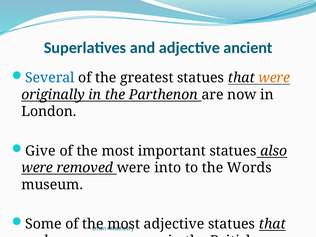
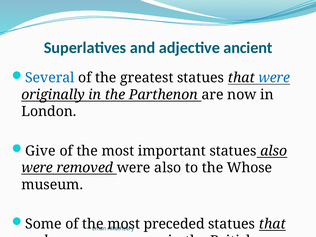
were at (274, 78) colour: orange -> blue
were into: into -> also
Words: Words -> Whose
adjective at (174, 224): adjective -> preceded
